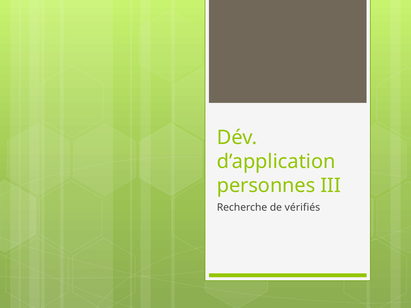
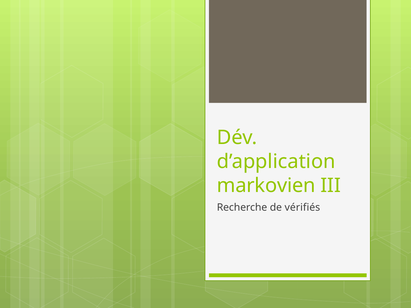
personnes: personnes -> markovien
